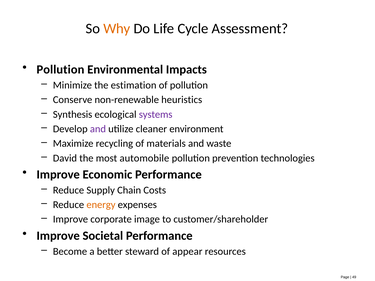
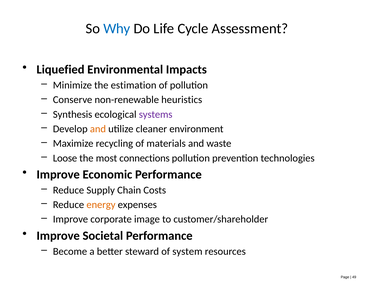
Why colour: orange -> blue
Pollution at (60, 70): Pollution -> Liquefied
and at (98, 129) colour: purple -> orange
David: David -> Loose
automobile: automobile -> connections
appear: appear -> system
